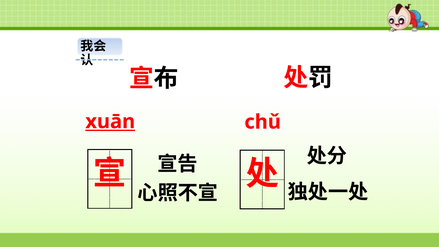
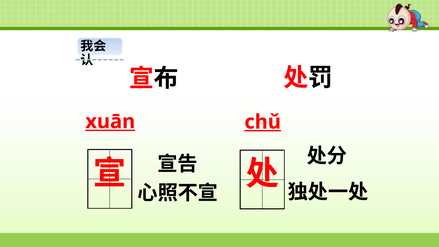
chǔ underline: none -> present
